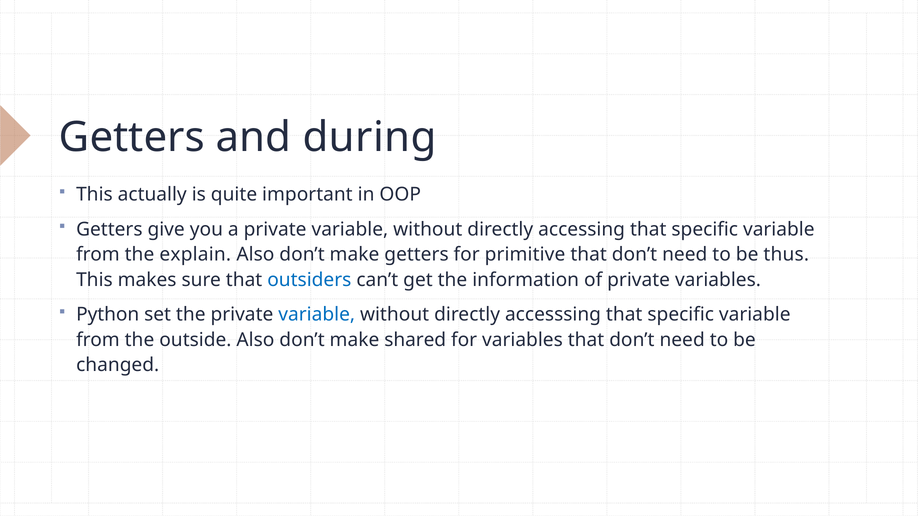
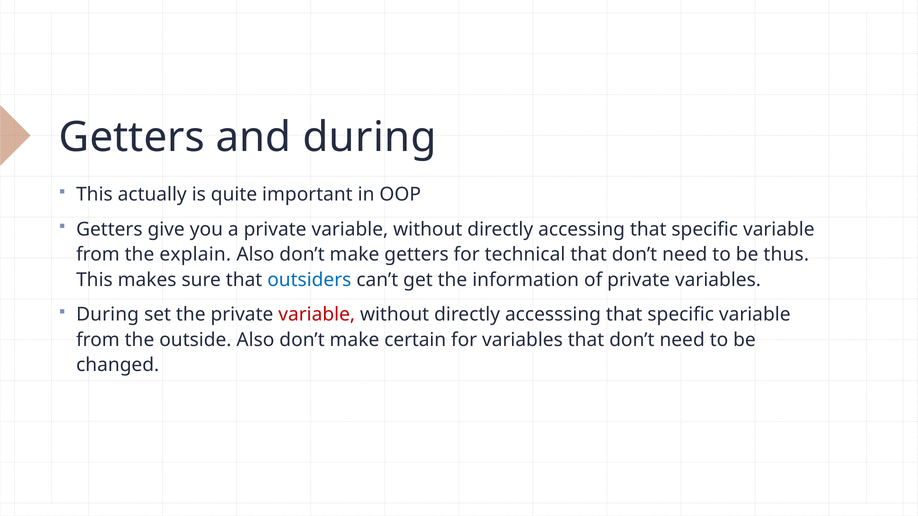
primitive: primitive -> technical
Python at (108, 315): Python -> During
variable at (317, 315) colour: blue -> red
shared: shared -> certain
